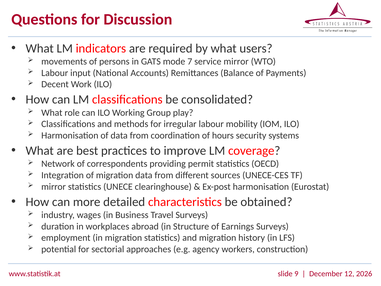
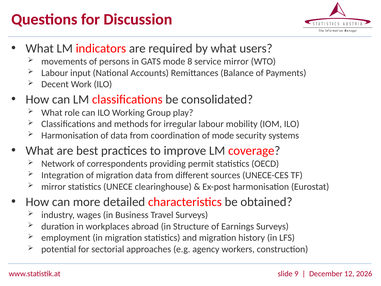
7: 7 -> 8
of hours: hours -> mode
